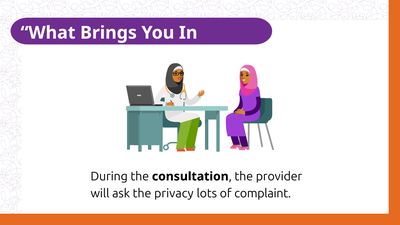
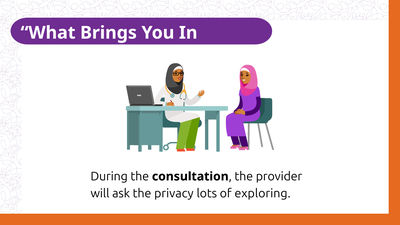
complaint: complaint -> exploring
